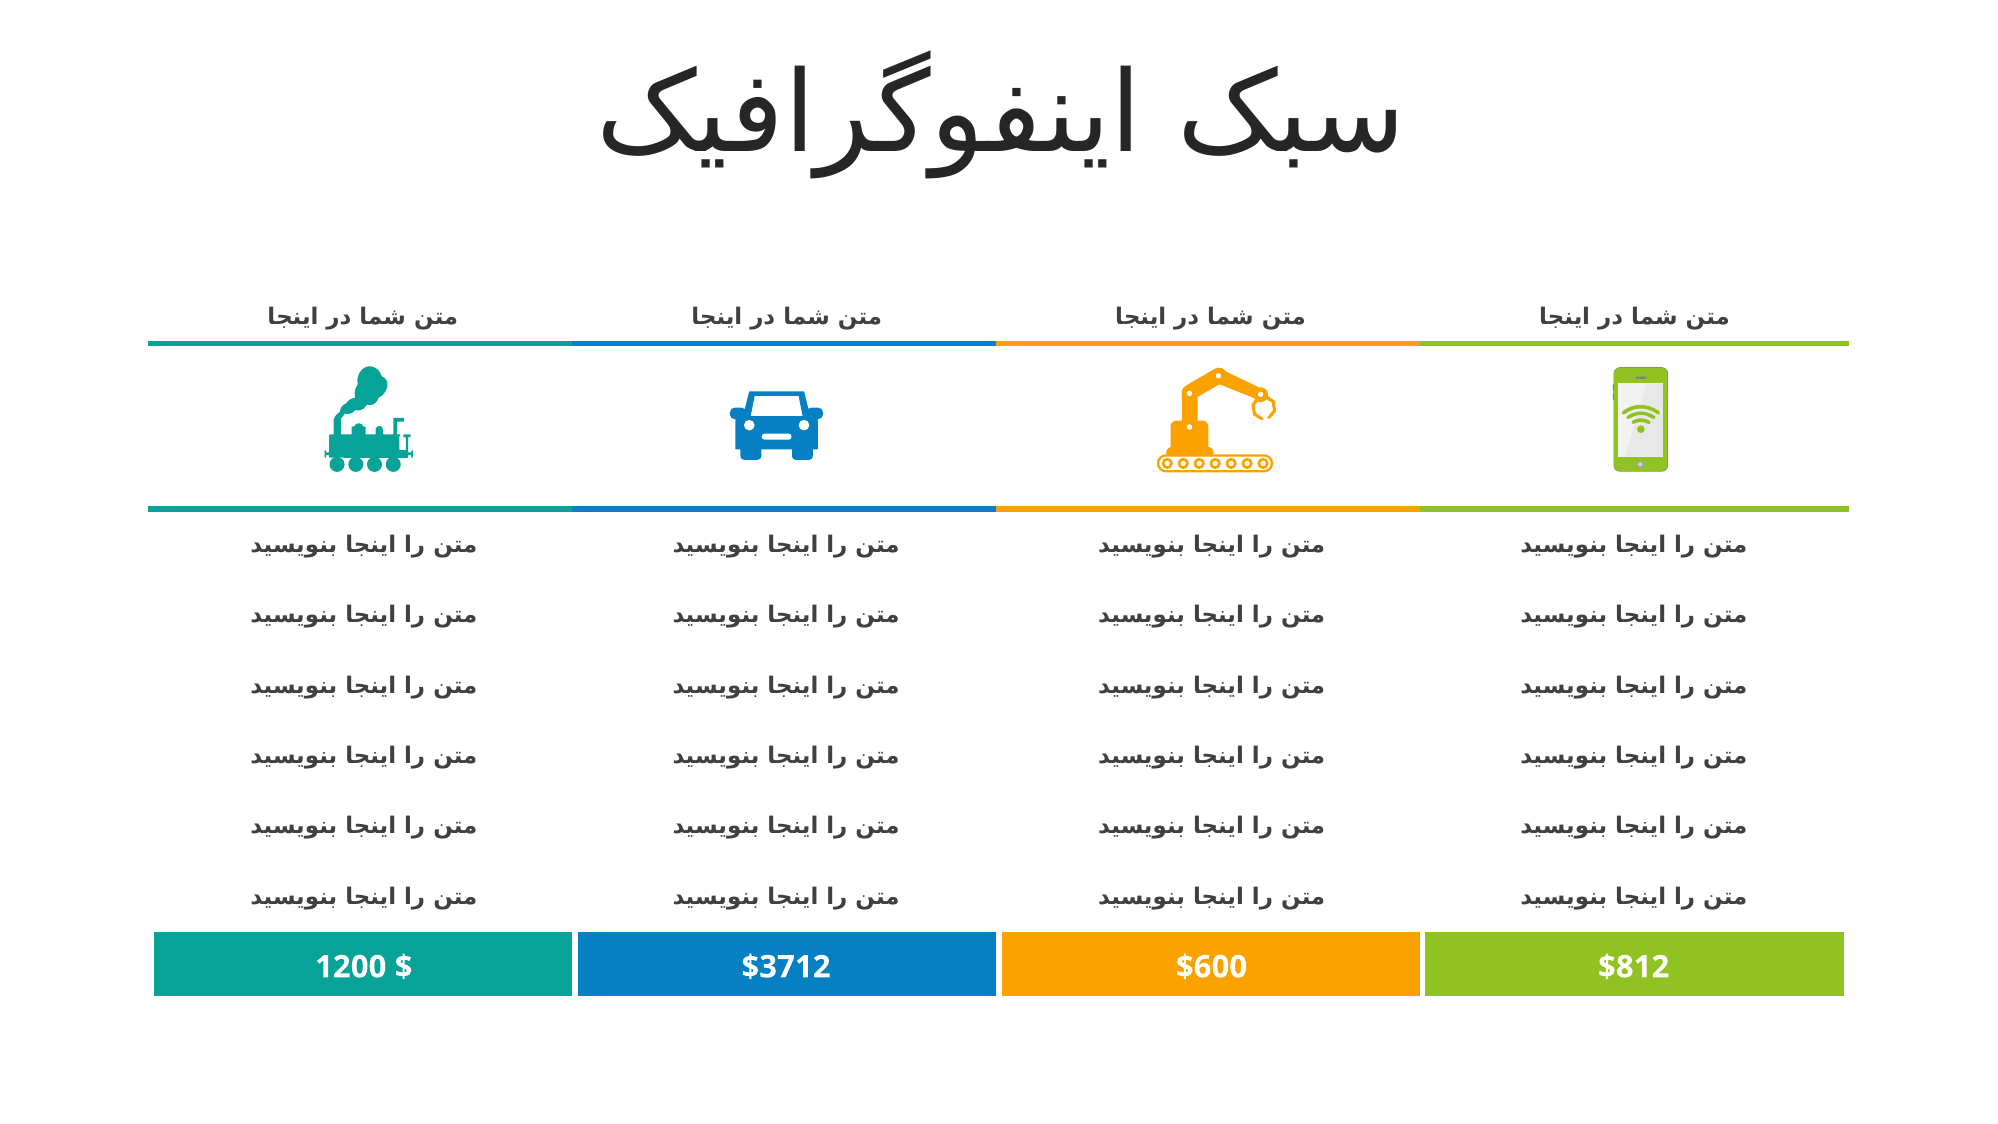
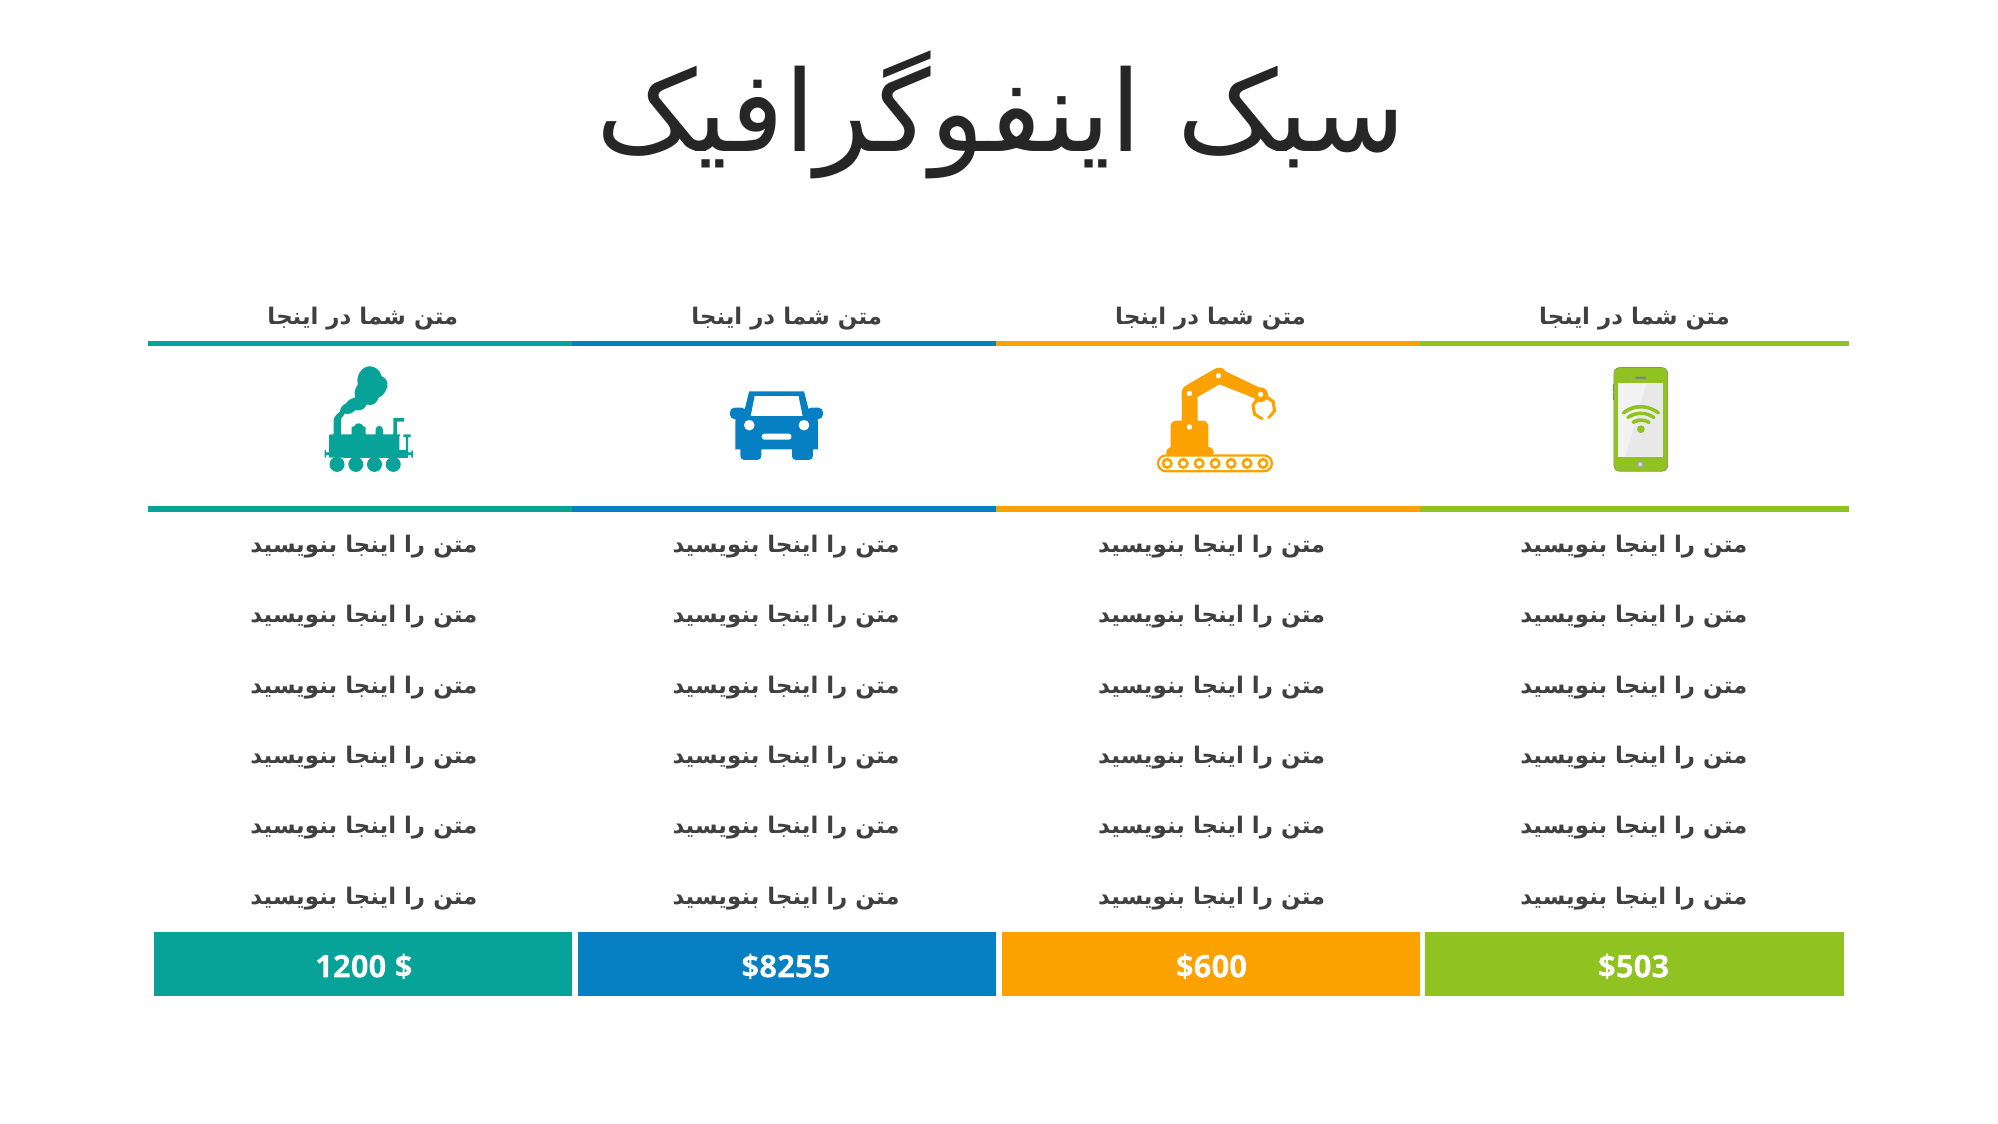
$3712: $3712 -> $8255
$812: $812 -> $503
